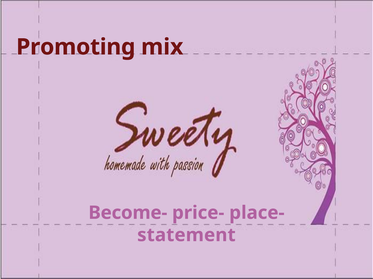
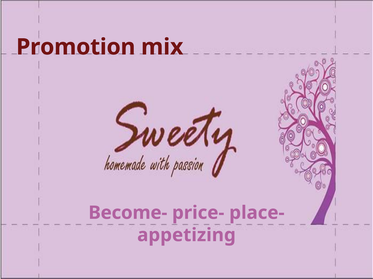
Promoting: Promoting -> Promotion
statement: statement -> appetizing
